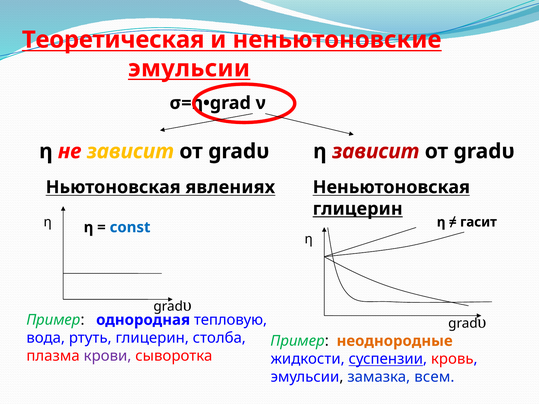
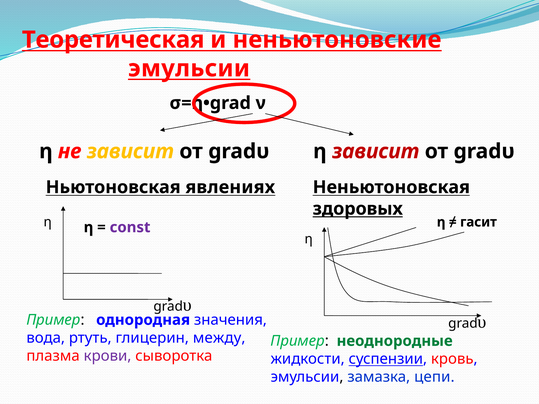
глицерин at (358, 209): глицерин -> здоровых
const colour: blue -> purple
тепловую: тепловую -> значения
столба: столба -> между
неоднородные colour: orange -> green
всем: всем -> цепи
